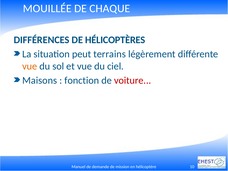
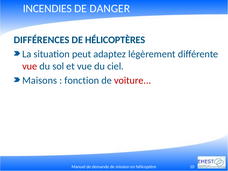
MOUILLÉE: MOUILLÉE -> INCENDIES
CHAQUE: CHAQUE -> DANGER
terrains: terrains -> adaptez
vue at (30, 66) colour: orange -> red
